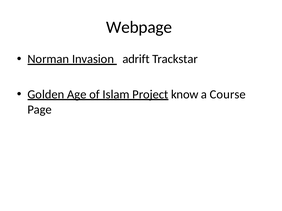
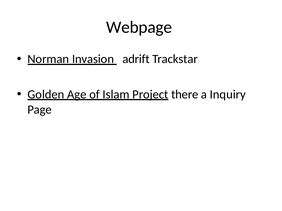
know: know -> there
Course: Course -> Inquiry
